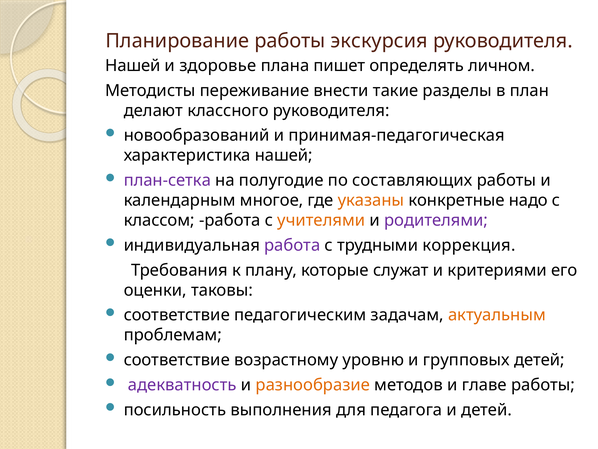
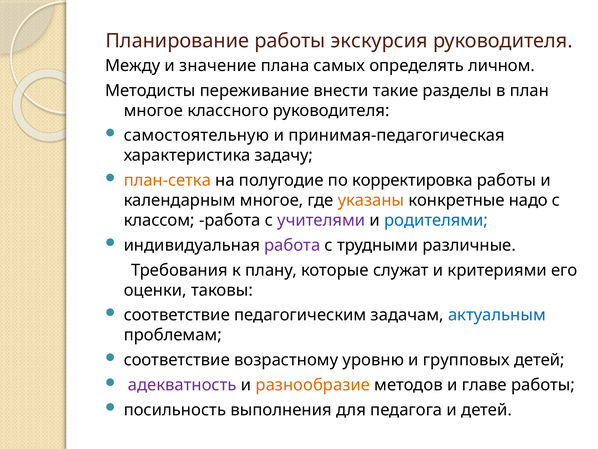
Нашей at (133, 66): Нашей -> Между
здоровье: здоровье -> значение
пишет: пишет -> самых
делают at (153, 110): делают -> многое
новообразований: новообразований -> самостоятельную
характеристика нашей: нашей -> задачу
план-сетка colour: purple -> orange
составляющих: составляющих -> корректировка
учителями colour: orange -> purple
родителями colour: purple -> blue
коррекция: коррекция -> различные
актуальным colour: orange -> blue
